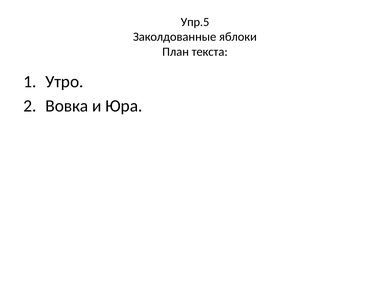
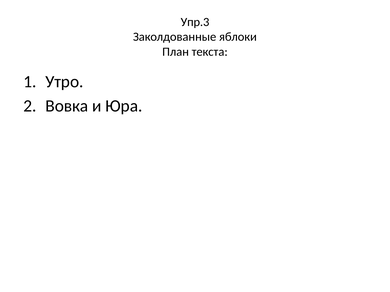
Упр.5: Упр.5 -> Упр.3
